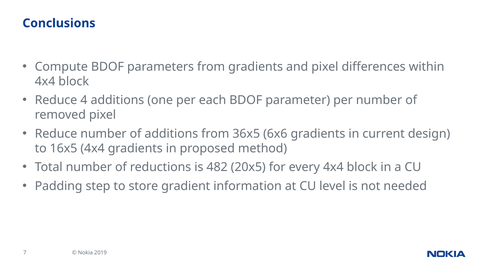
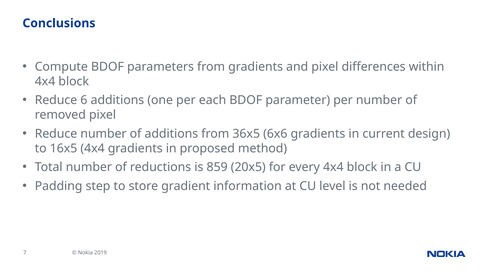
4: 4 -> 6
482: 482 -> 859
